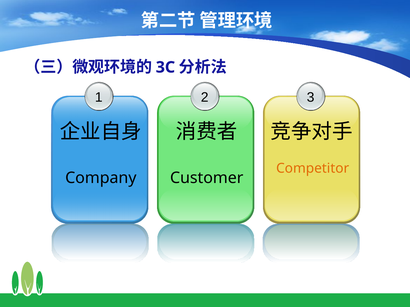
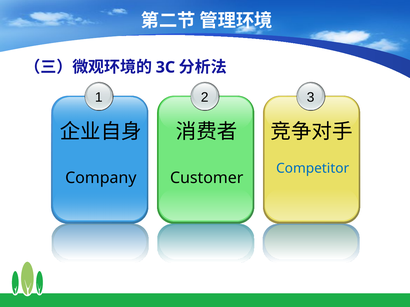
Competitor colour: orange -> blue
